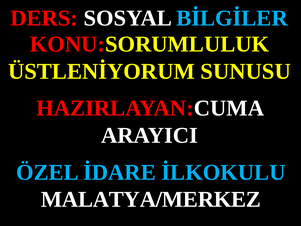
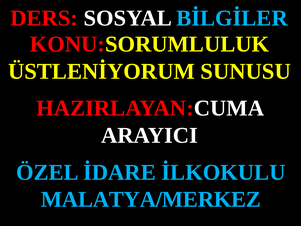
MALATYA/MERKEZ colour: white -> light blue
